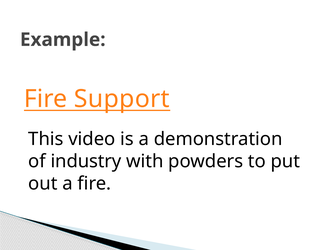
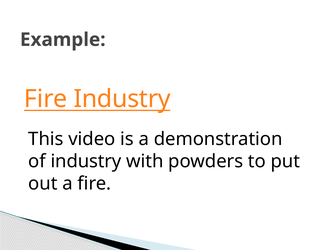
Fire Support: Support -> Industry
